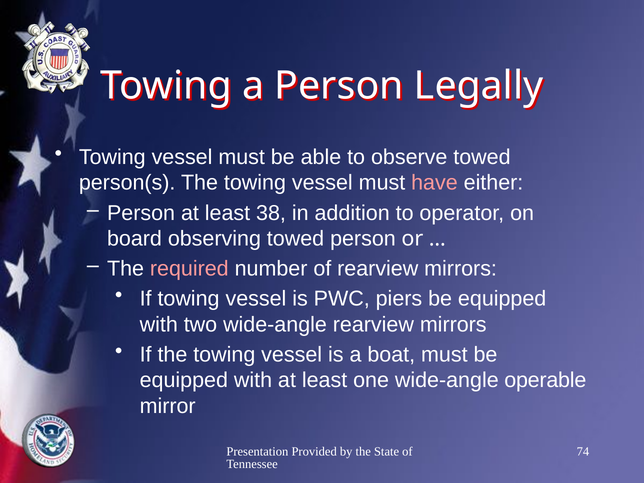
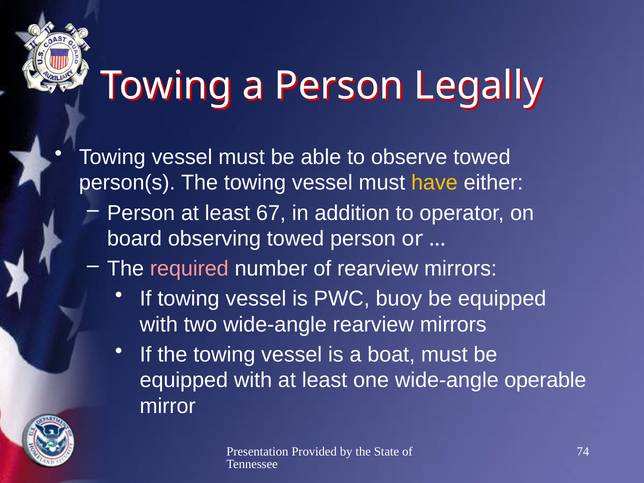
have colour: pink -> yellow
38: 38 -> 67
piers: piers -> buoy
